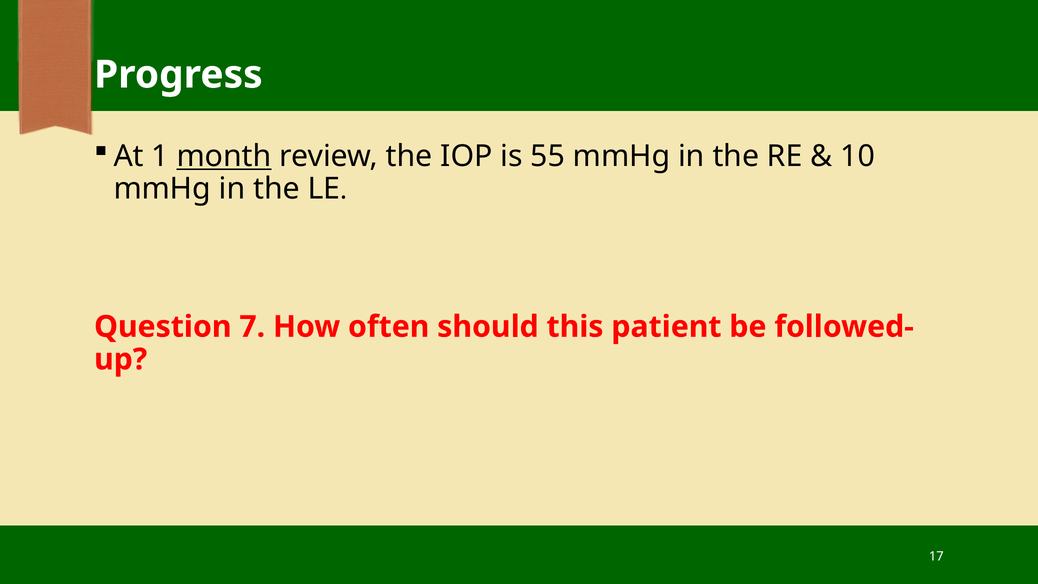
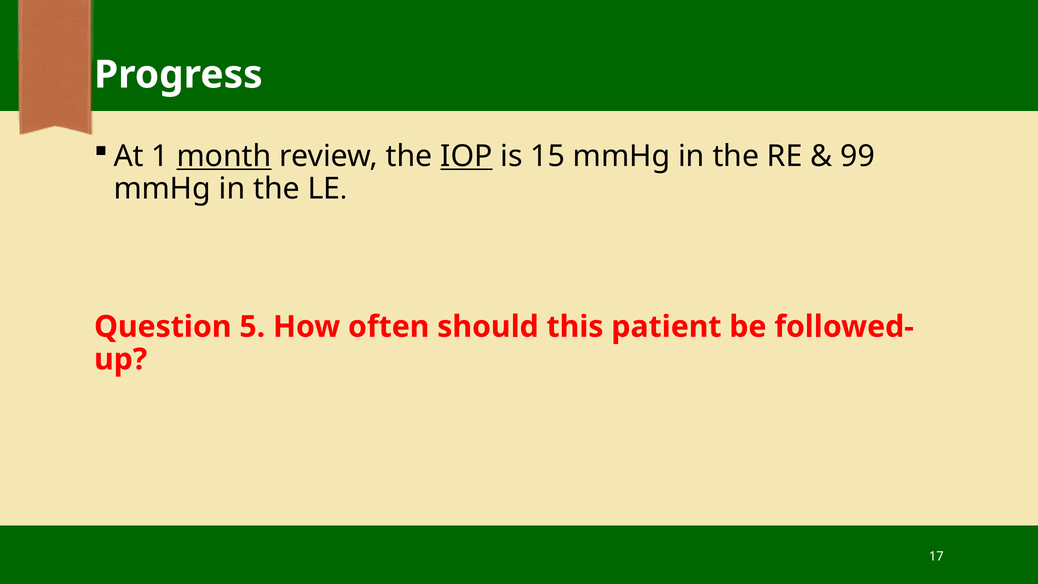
IOP underline: none -> present
55: 55 -> 15
10: 10 -> 99
7: 7 -> 5
